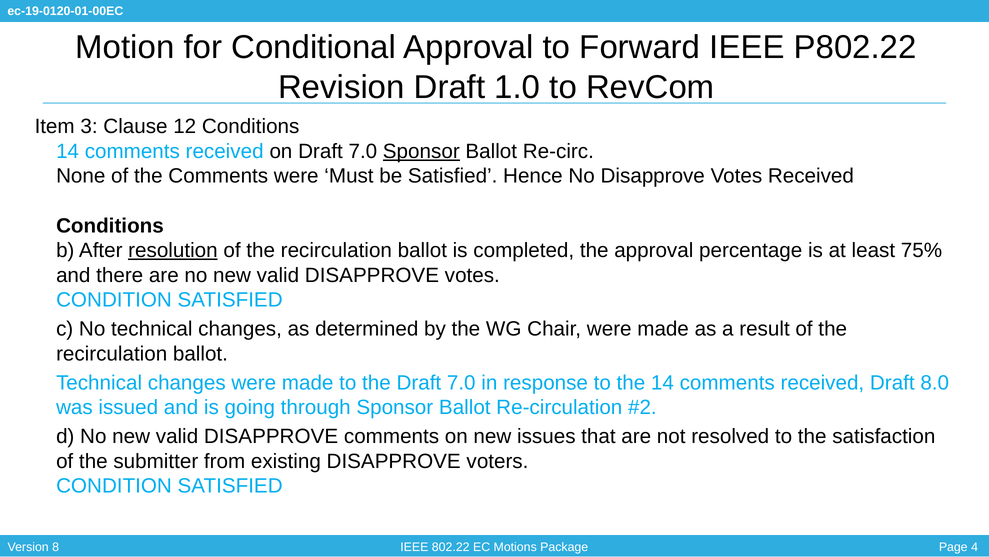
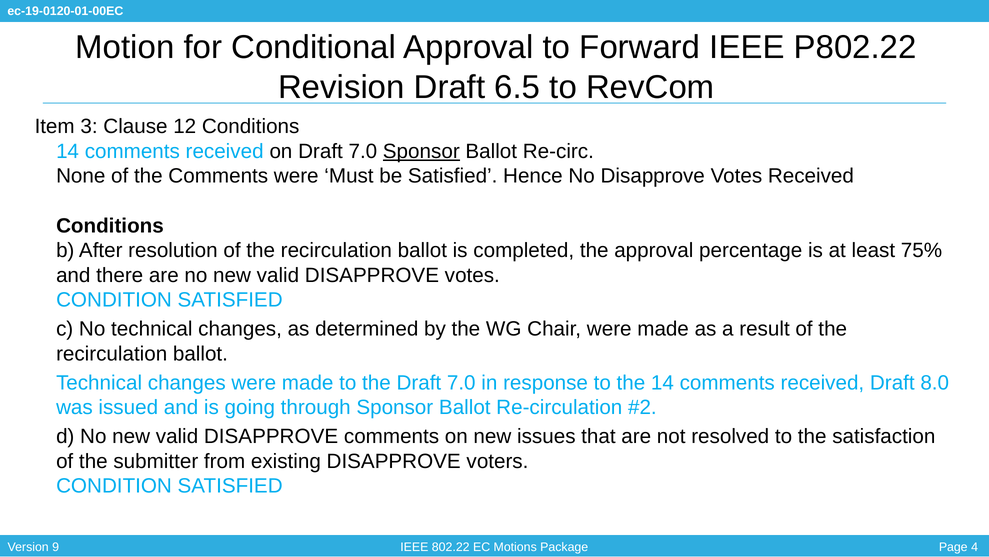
1.0: 1.0 -> 6.5
resolution underline: present -> none
8: 8 -> 9
